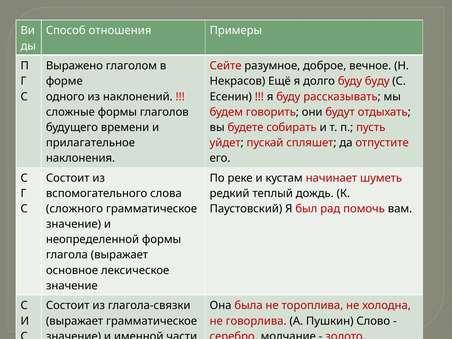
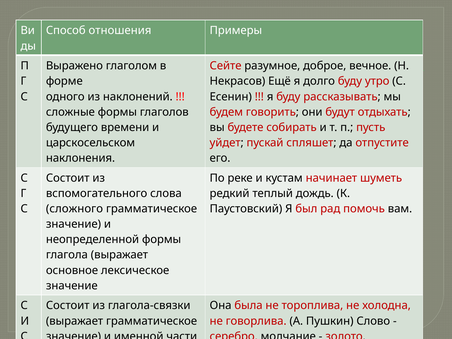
буду буду: буду -> утро
прилагательное: прилагательное -> царскосельском
